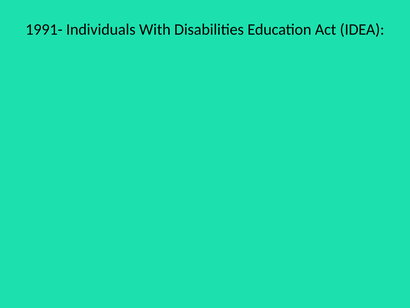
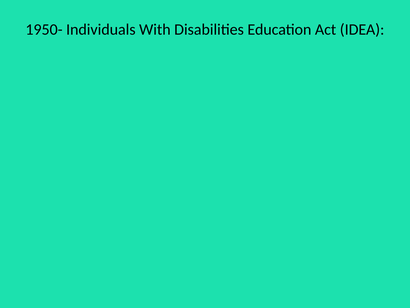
1991-: 1991- -> 1950-
